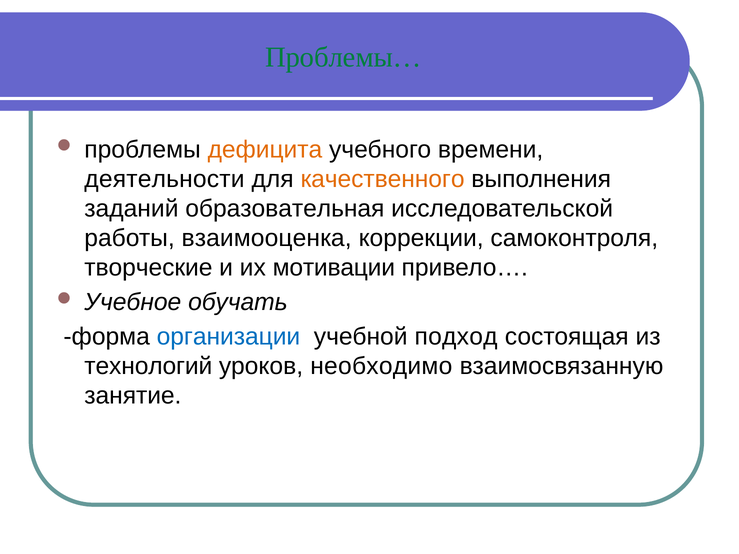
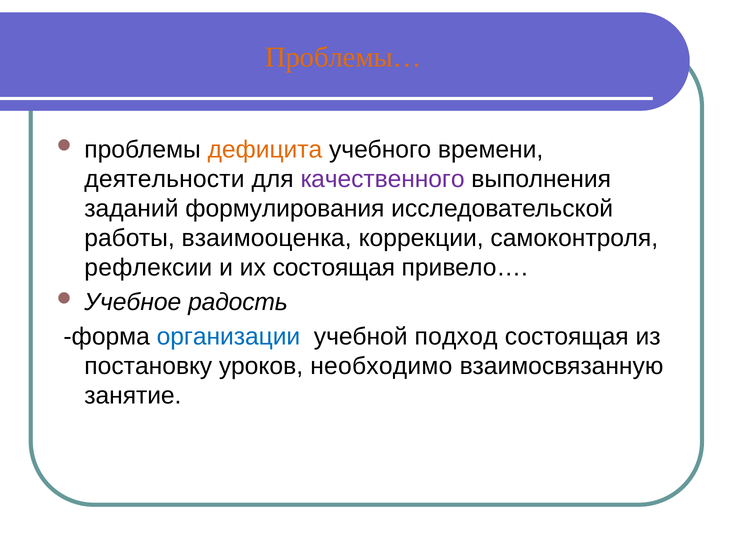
Проблемы… colour: green -> orange
качественного colour: orange -> purple
образовательная: образовательная -> формулирования
творческие: творческие -> рефлексии
их мотивации: мотивации -> состоящая
обучать: обучать -> радость
технологий: технологий -> постановку
